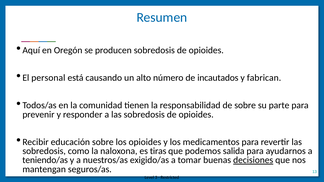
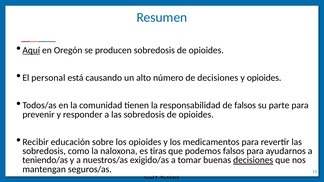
Aquí underline: none -> present
de incautados: incautados -> decisiones
y fabrican: fabrican -> opioides
de sobre: sobre -> falsos
podemos salida: salida -> falsos
